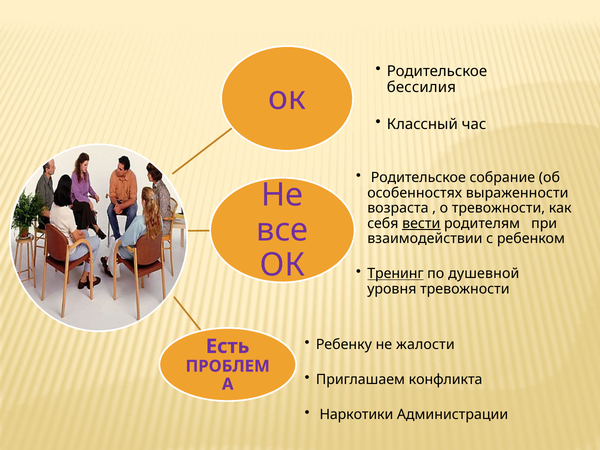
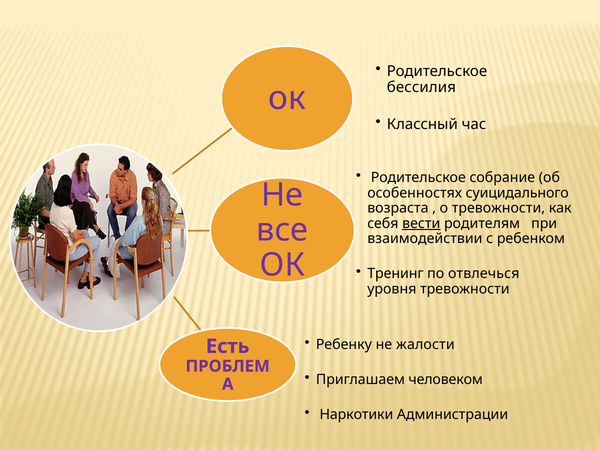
выраженности: выраженности -> суицидального
Тренинг underline: present -> none
душевной: душевной -> отвлечься
конфликта: конфликта -> человеком
